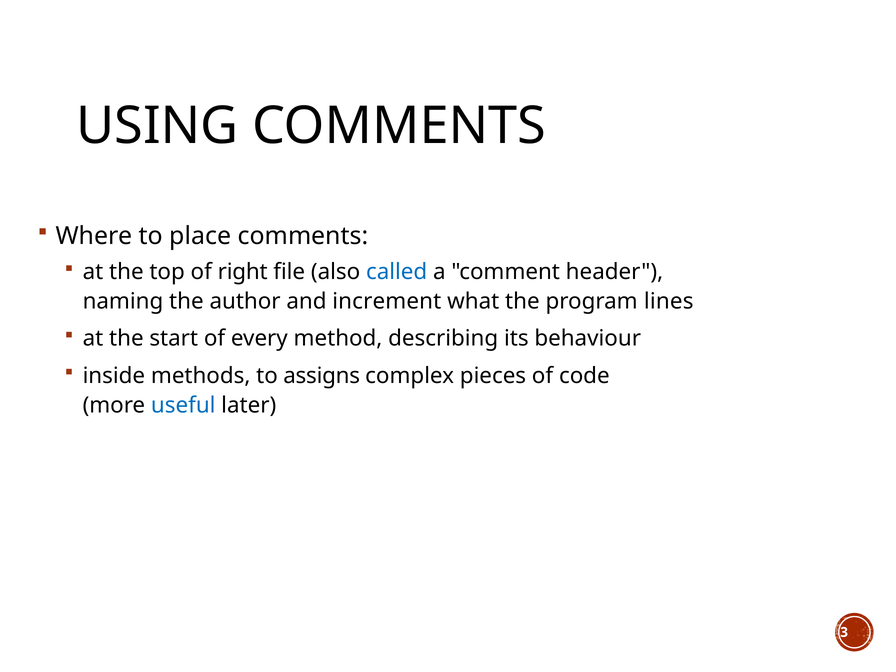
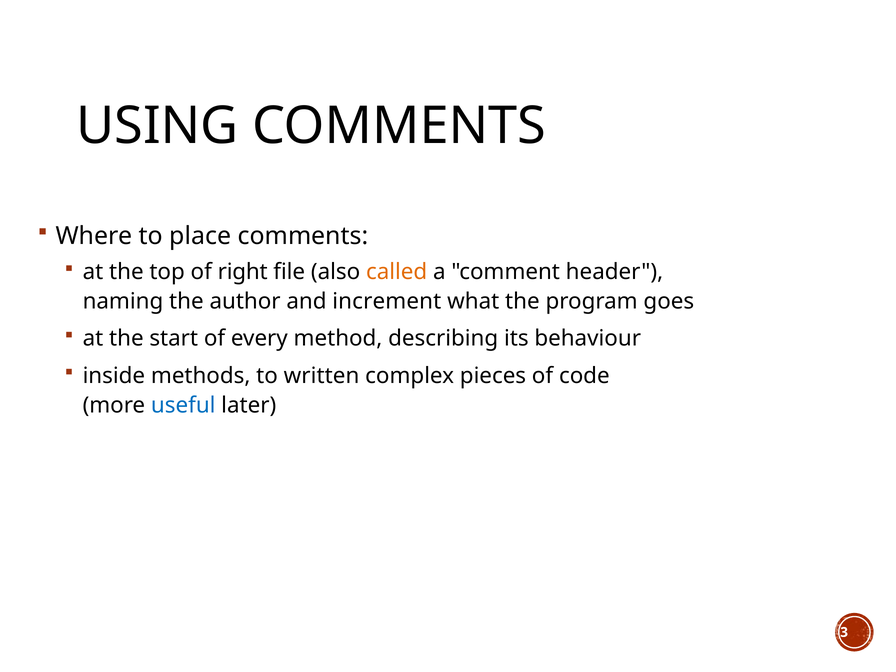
called colour: blue -> orange
lines: lines -> goes
assigns: assigns -> written
